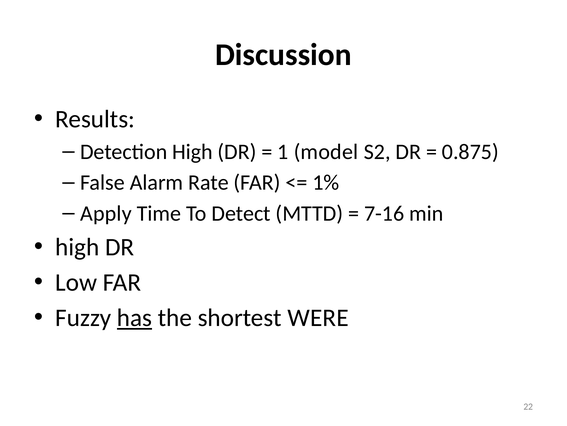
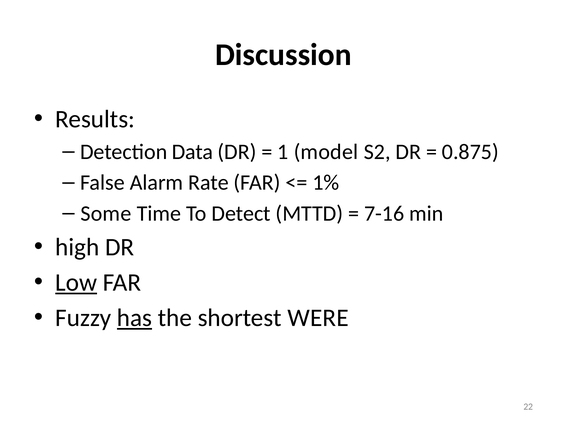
Detection High: High -> Data
Apply: Apply -> Some
Low underline: none -> present
